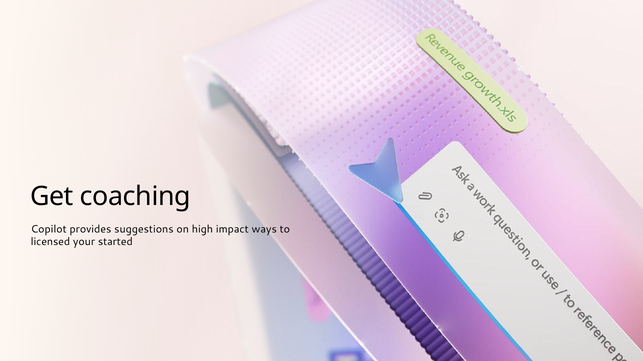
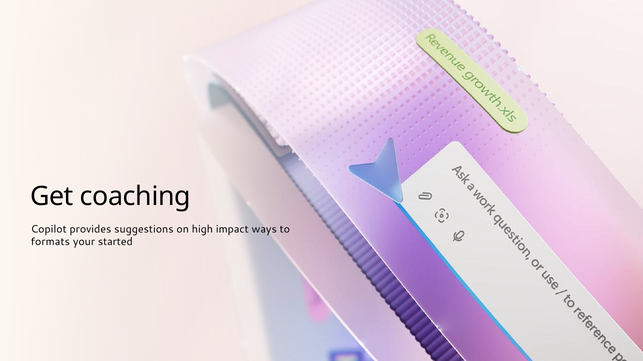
licensed: licensed -> formats
